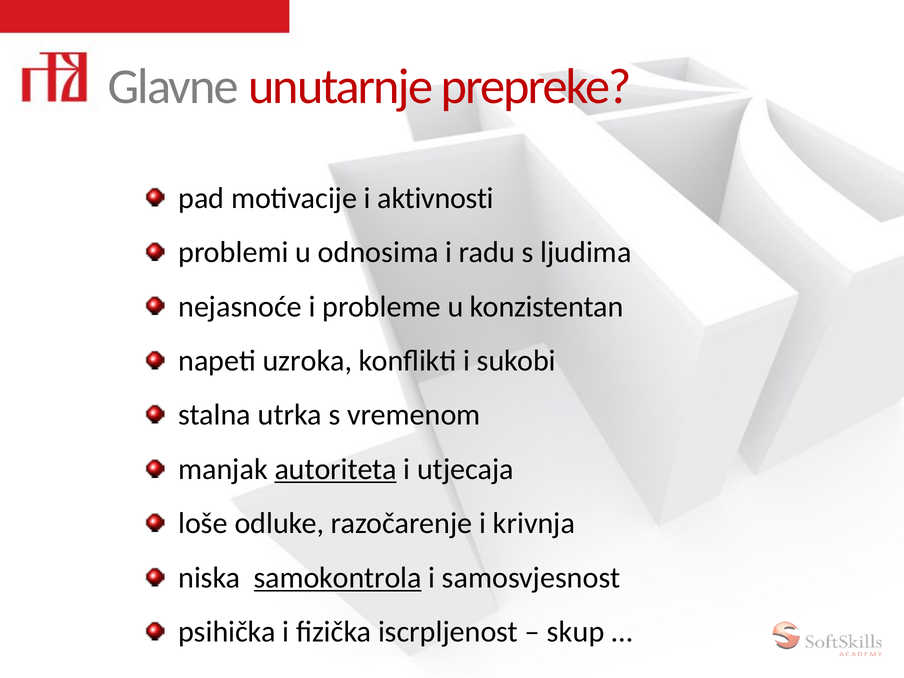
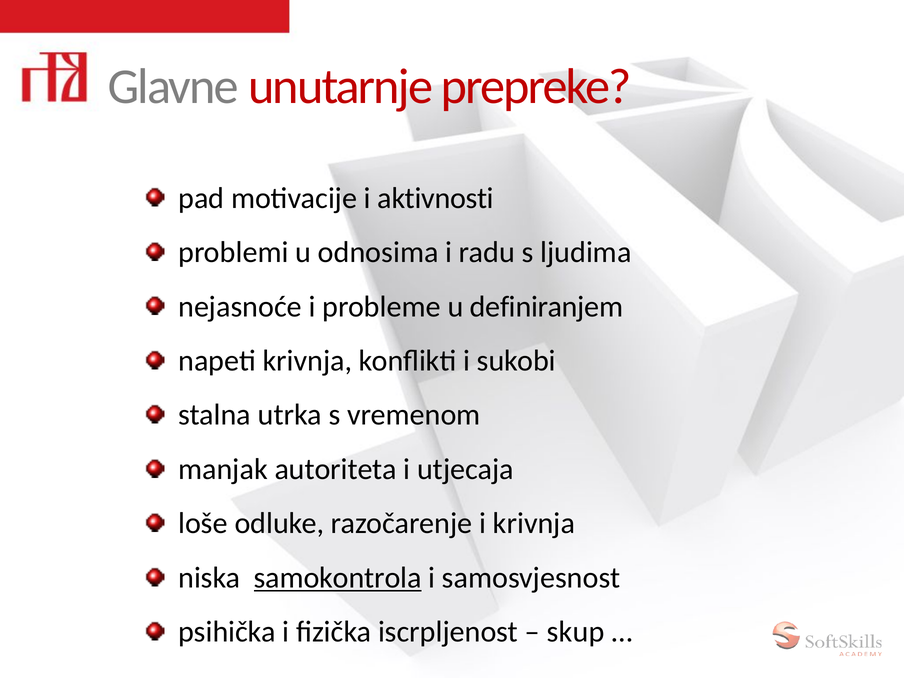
konzistentan: konzistentan -> definiranjem
napeti uzroka: uzroka -> krivnja
autoriteta underline: present -> none
